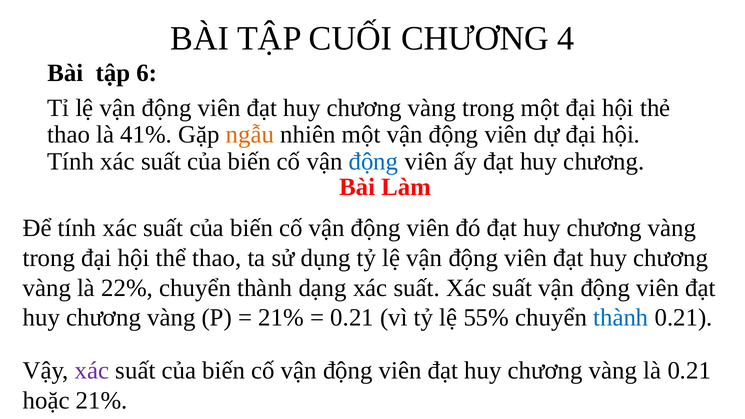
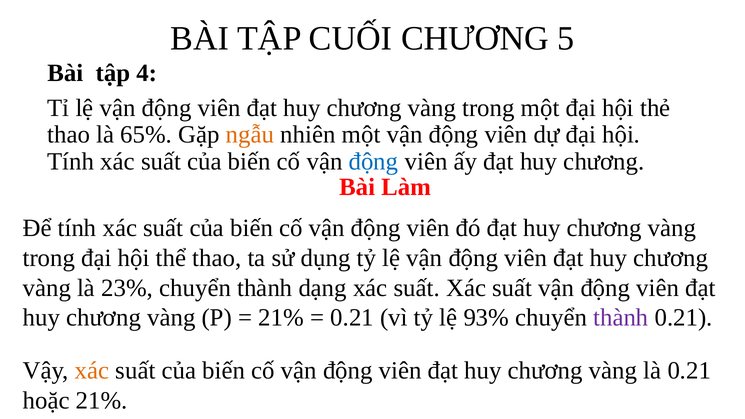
4: 4 -> 5
6: 6 -> 4
41%: 41% -> 65%
22%: 22% -> 23%
55%: 55% -> 93%
thành at (621, 318) colour: blue -> purple
xác at (92, 371) colour: purple -> orange
